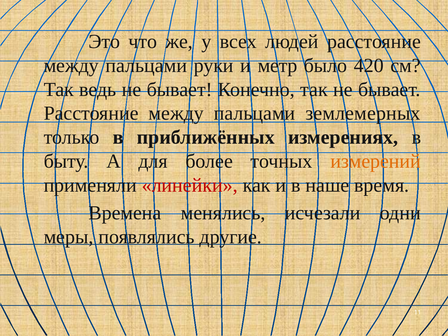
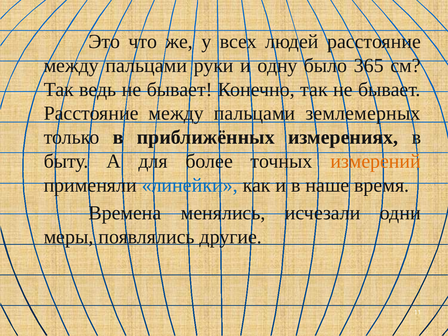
метр: метр -> одну
420: 420 -> 365
линейки colour: red -> blue
